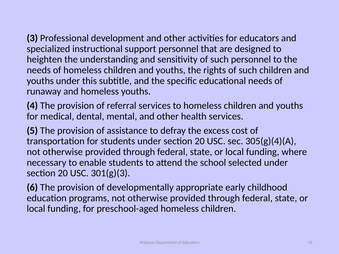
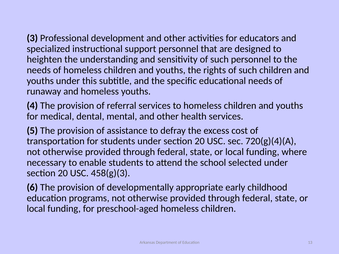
305(g)(4)(A: 305(g)(4)(A -> 720(g)(4)(A
301(g)(3: 301(g)(3 -> 458(g)(3
